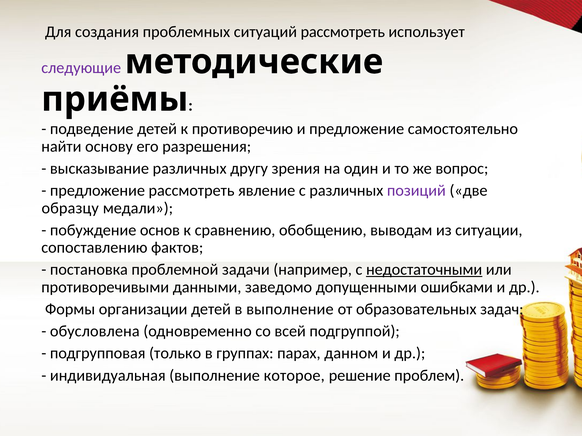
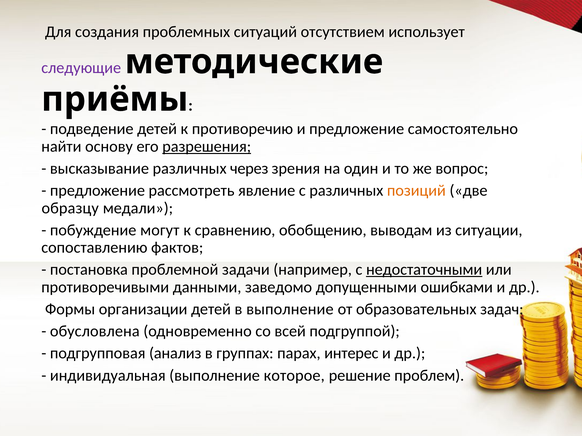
ситуаций рассмотреть: рассмотреть -> отсутствием
разрешения underline: none -> present
другу: другу -> через
позиций colour: purple -> orange
основ: основ -> могут
только: только -> анализ
данном: данном -> интерес
